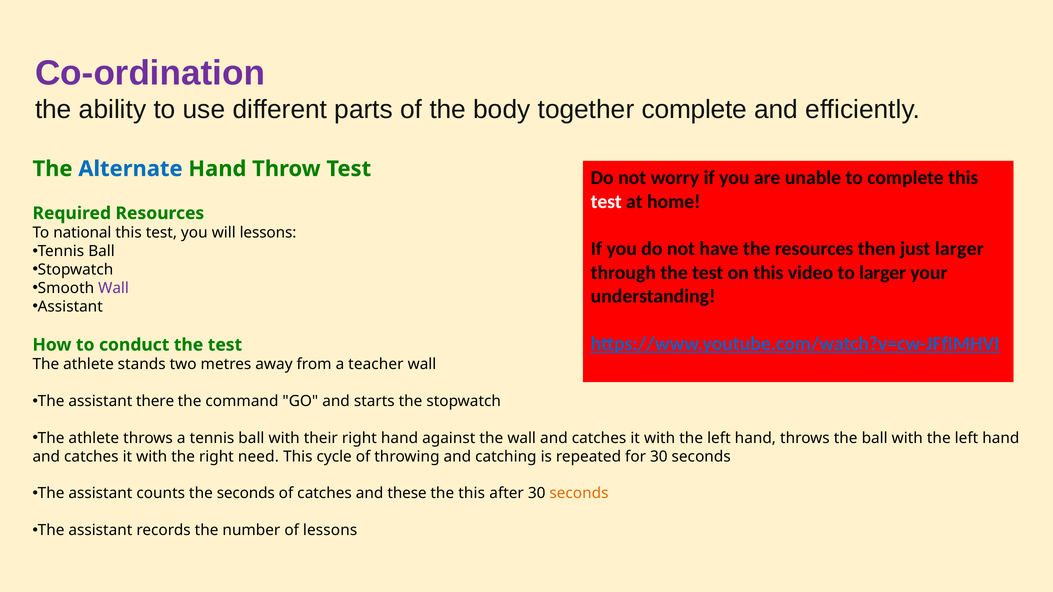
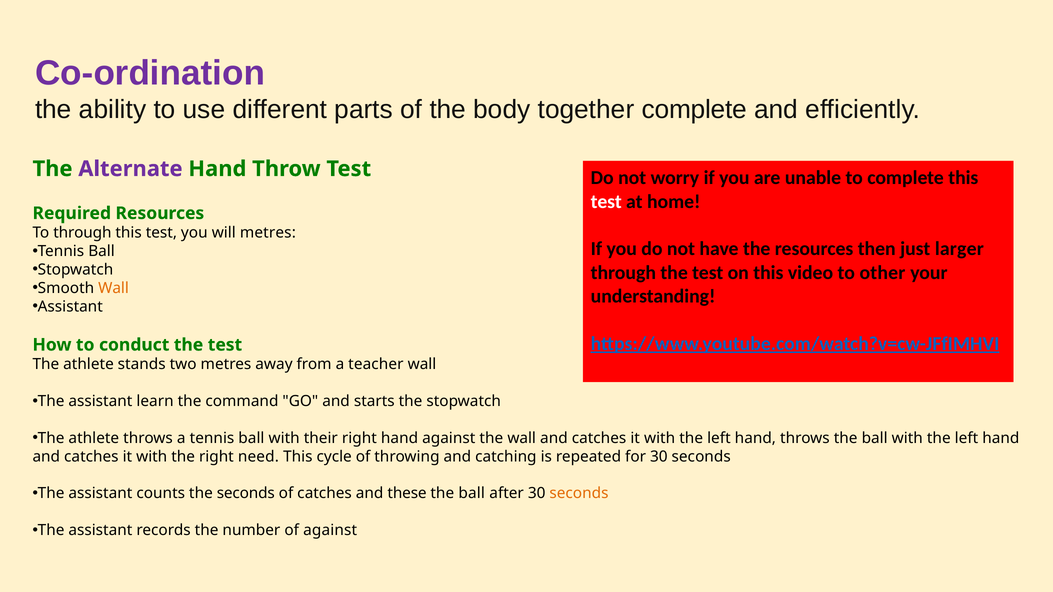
Alternate colour: blue -> purple
To national: national -> through
will lessons: lessons -> metres
to larger: larger -> other
Wall at (114, 288) colour: purple -> orange
there: there -> learn
this at (472, 494): this -> ball
of lessons: lessons -> against
